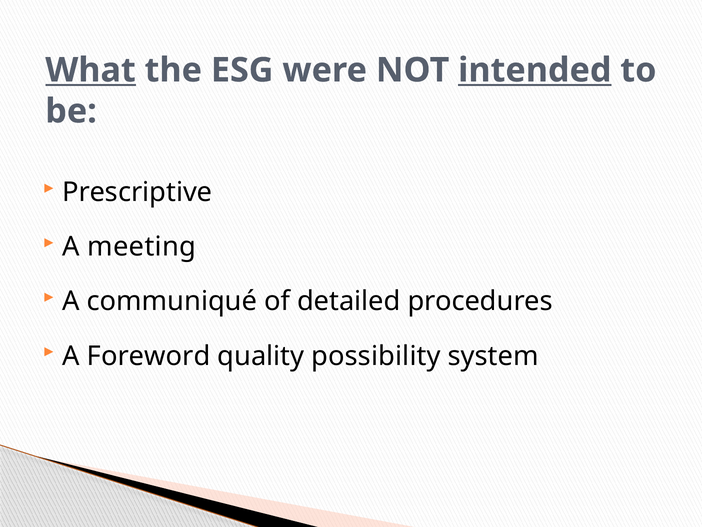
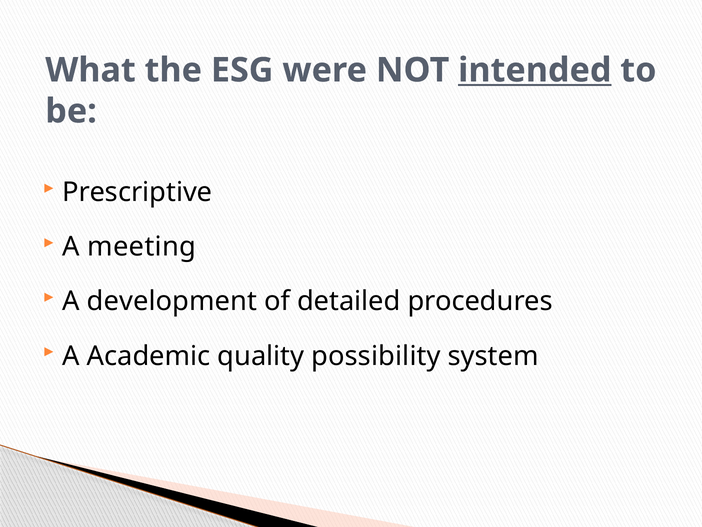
What underline: present -> none
communiqué: communiqué -> development
Foreword: Foreword -> Academic
